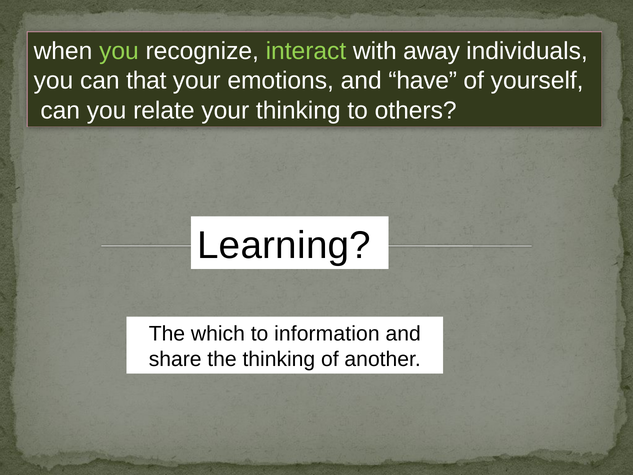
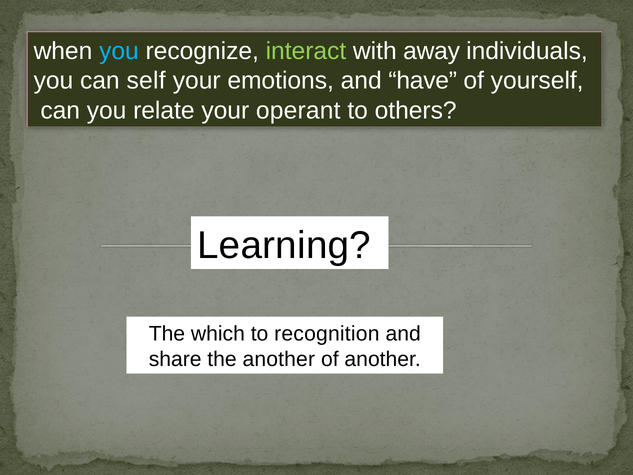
you at (119, 51) colour: light green -> light blue
that: that -> self
your thinking: thinking -> operant
information: information -> recognition
the thinking: thinking -> another
